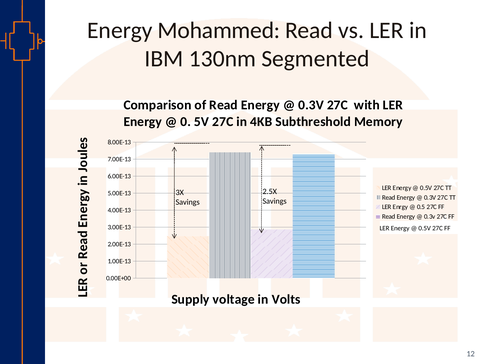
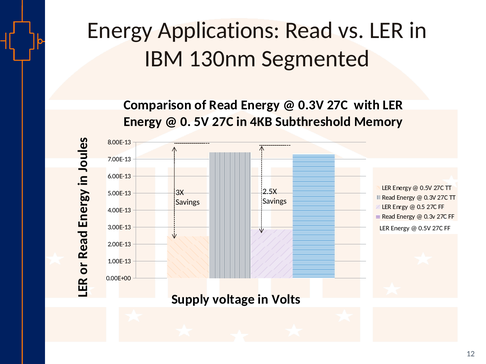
Mohammed: Mohammed -> Applications
